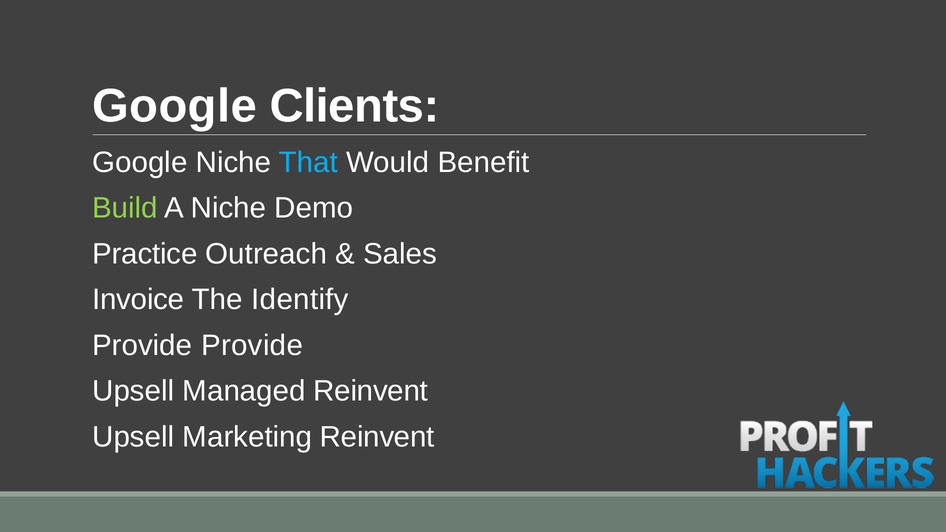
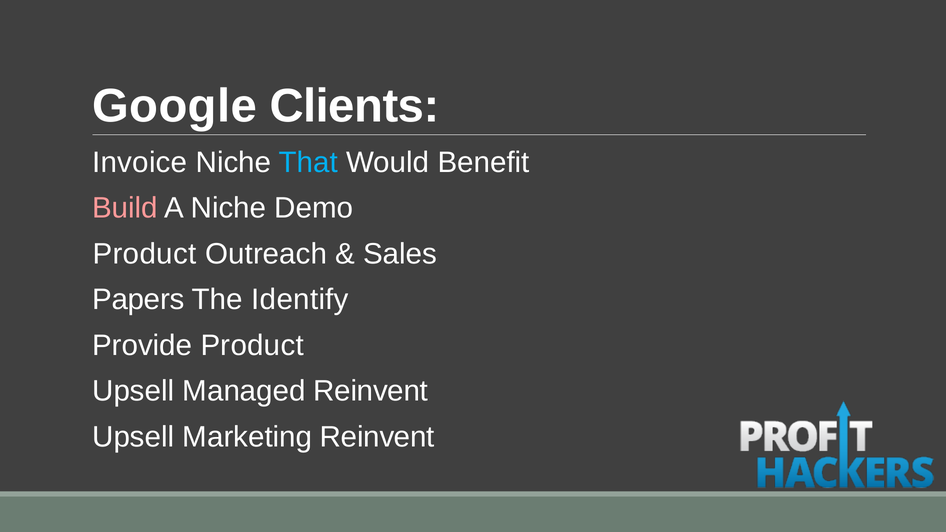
Google at (140, 163): Google -> Invoice
Build colour: light green -> pink
Practice at (145, 254): Practice -> Product
Invoice: Invoice -> Papers
Provide Provide: Provide -> Product
